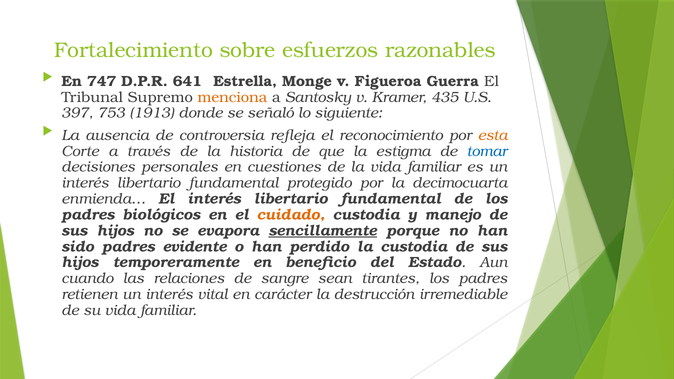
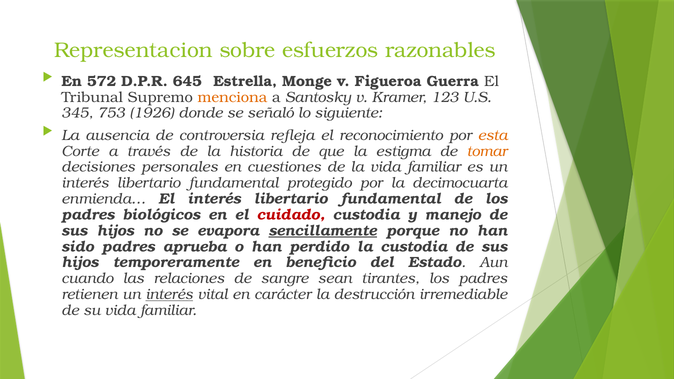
Fortalecimiento: Fortalecimiento -> Representacion
747: 747 -> 572
641: 641 -> 645
435: 435 -> 123
397: 397 -> 345
1913: 1913 -> 1926
tomar colour: blue -> orange
cuidado colour: orange -> red
evidente: evidente -> aprueba
interés at (169, 295) underline: none -> present
